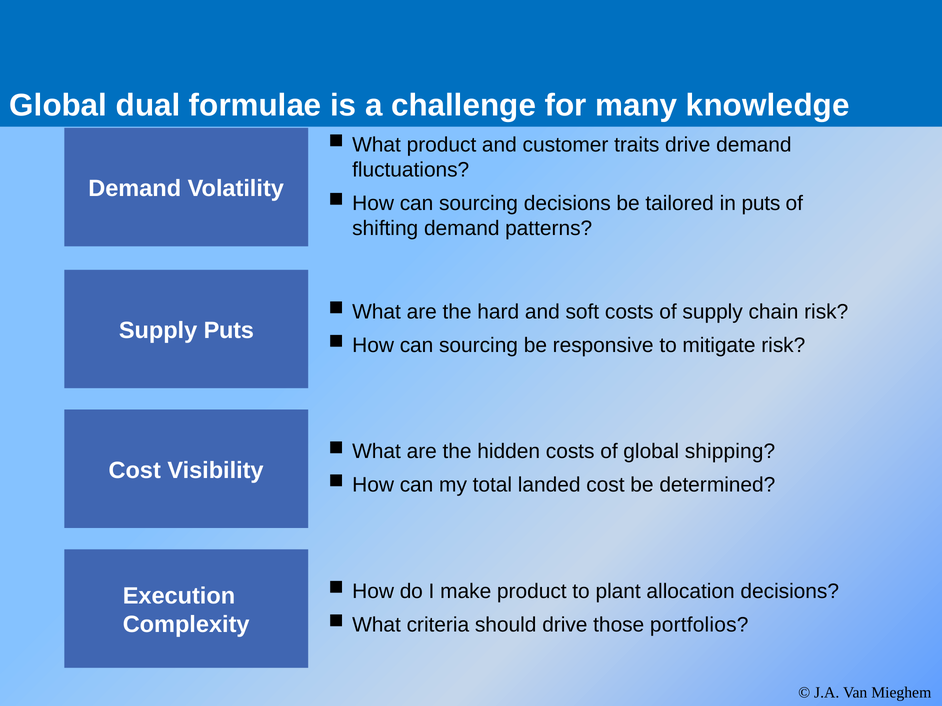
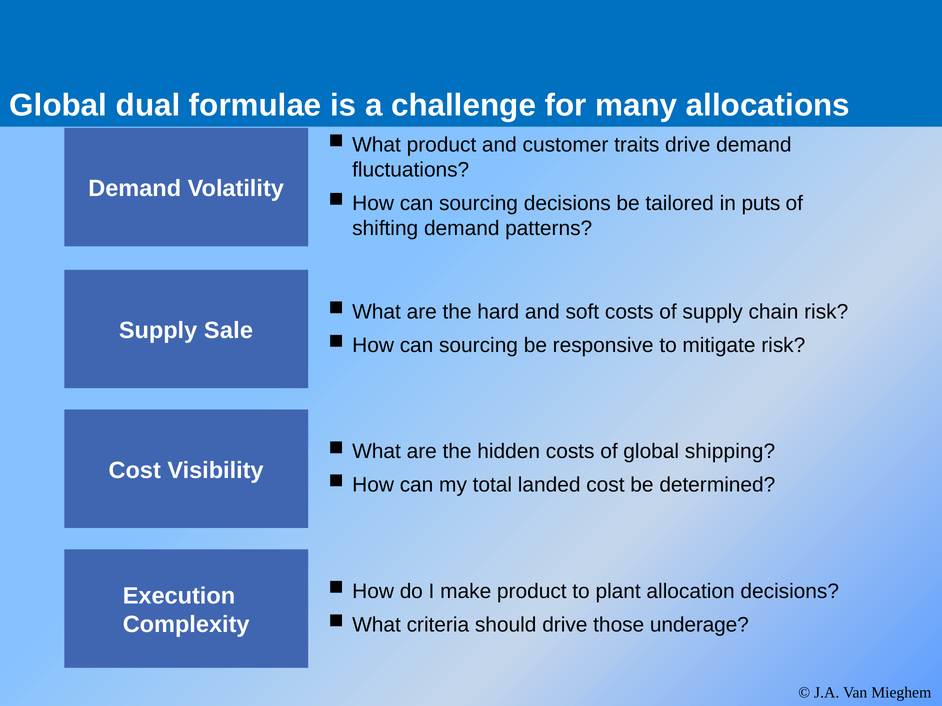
knowledge: knowledge -> allocations
Supply Puts: Puts -> Sale
portfolios: portfolios -> underage
